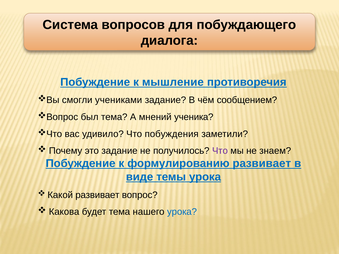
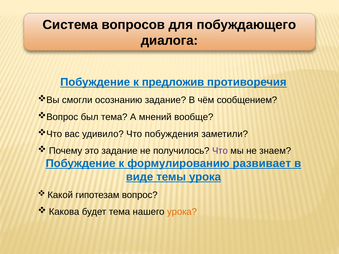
мышление: мышление -> предложив
учениками: учениками -> осознанию
ученика: ученика -> вообще
Какой развивает: развивает -> гипотезам
урока at (182, 212) colour: blue -> orange
